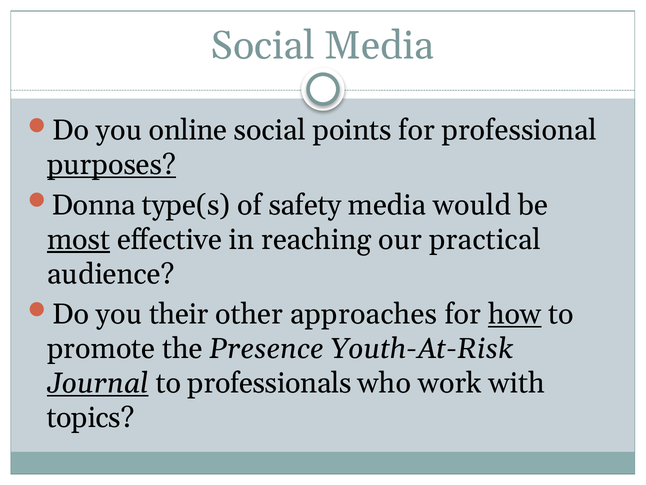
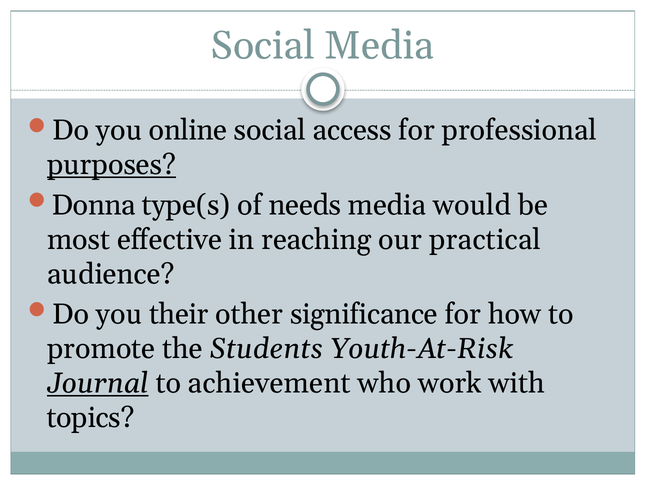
points: points -> access
safety: safety -> needs
most underline: present -> none
approaches: approaches -> significance
how underline: present -> none
Presence: Presence -> Students
professionals: professionals -> achievement
